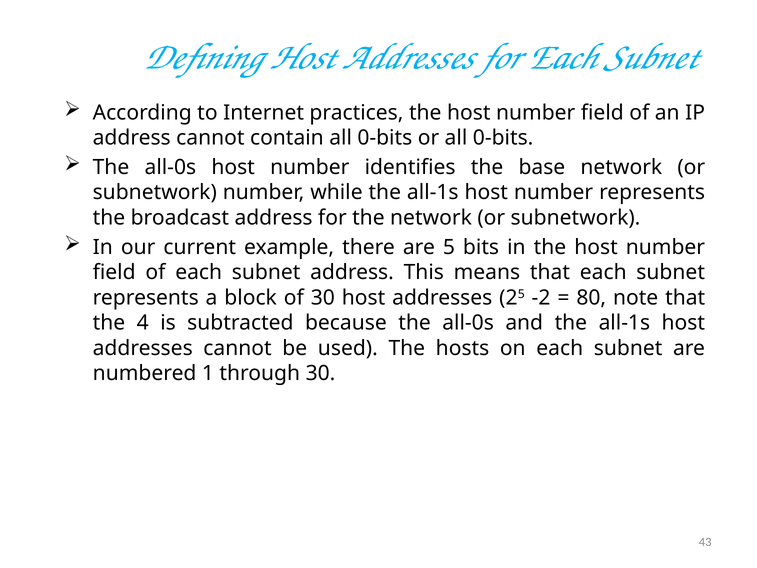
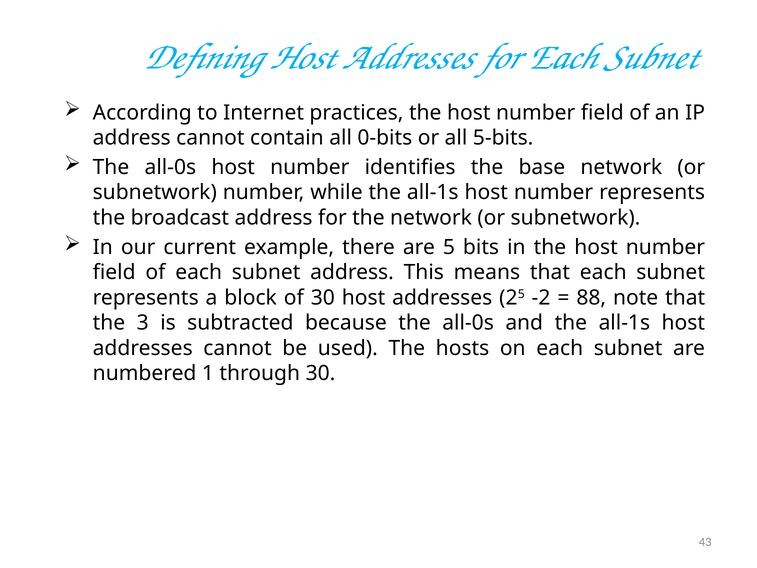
or all 0-bits: 0-bits -> 5-bits
80: 80 -> 88
4: 4 -> 3
